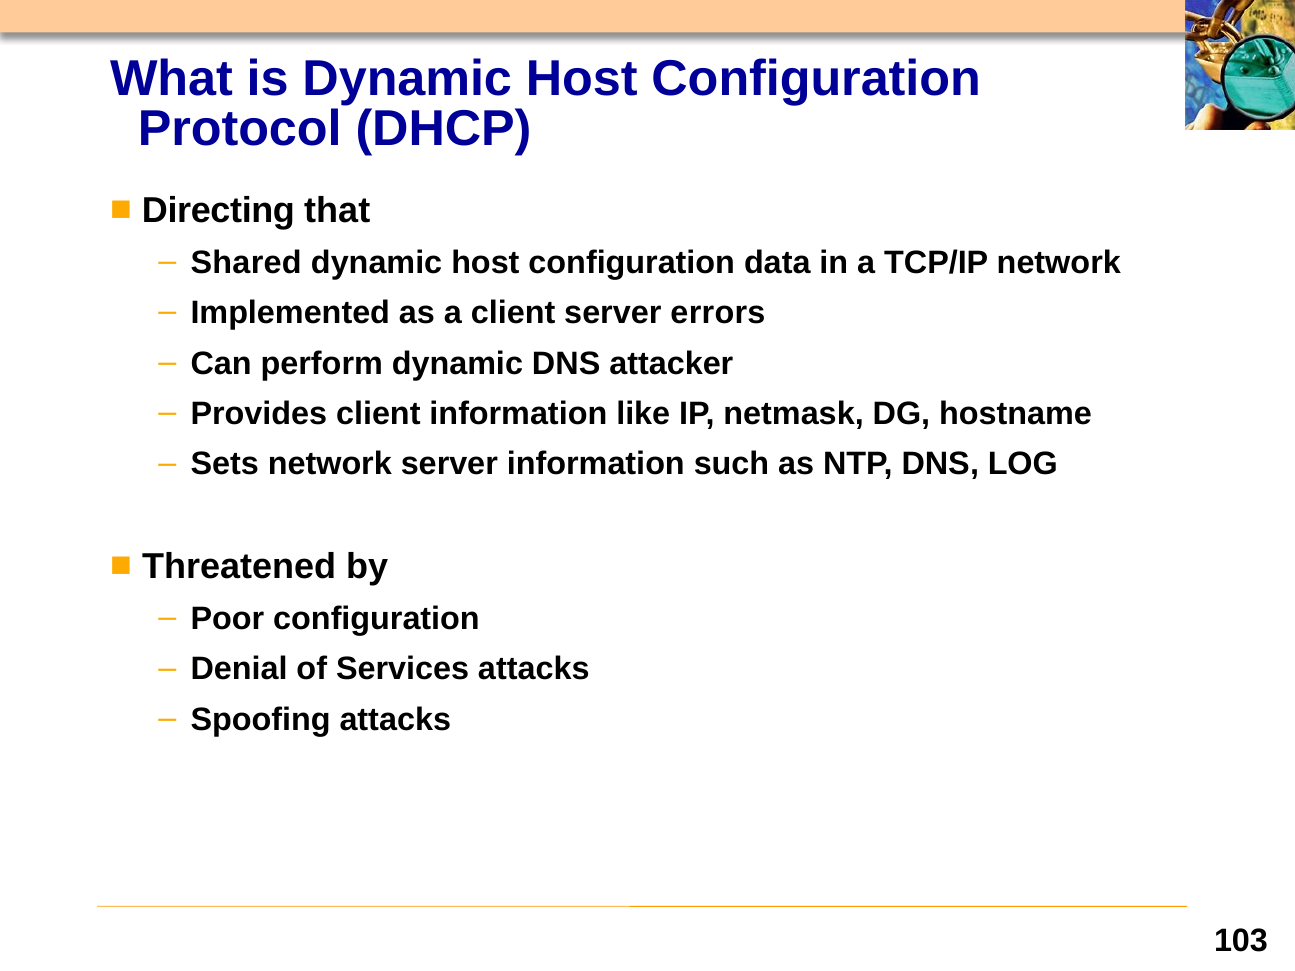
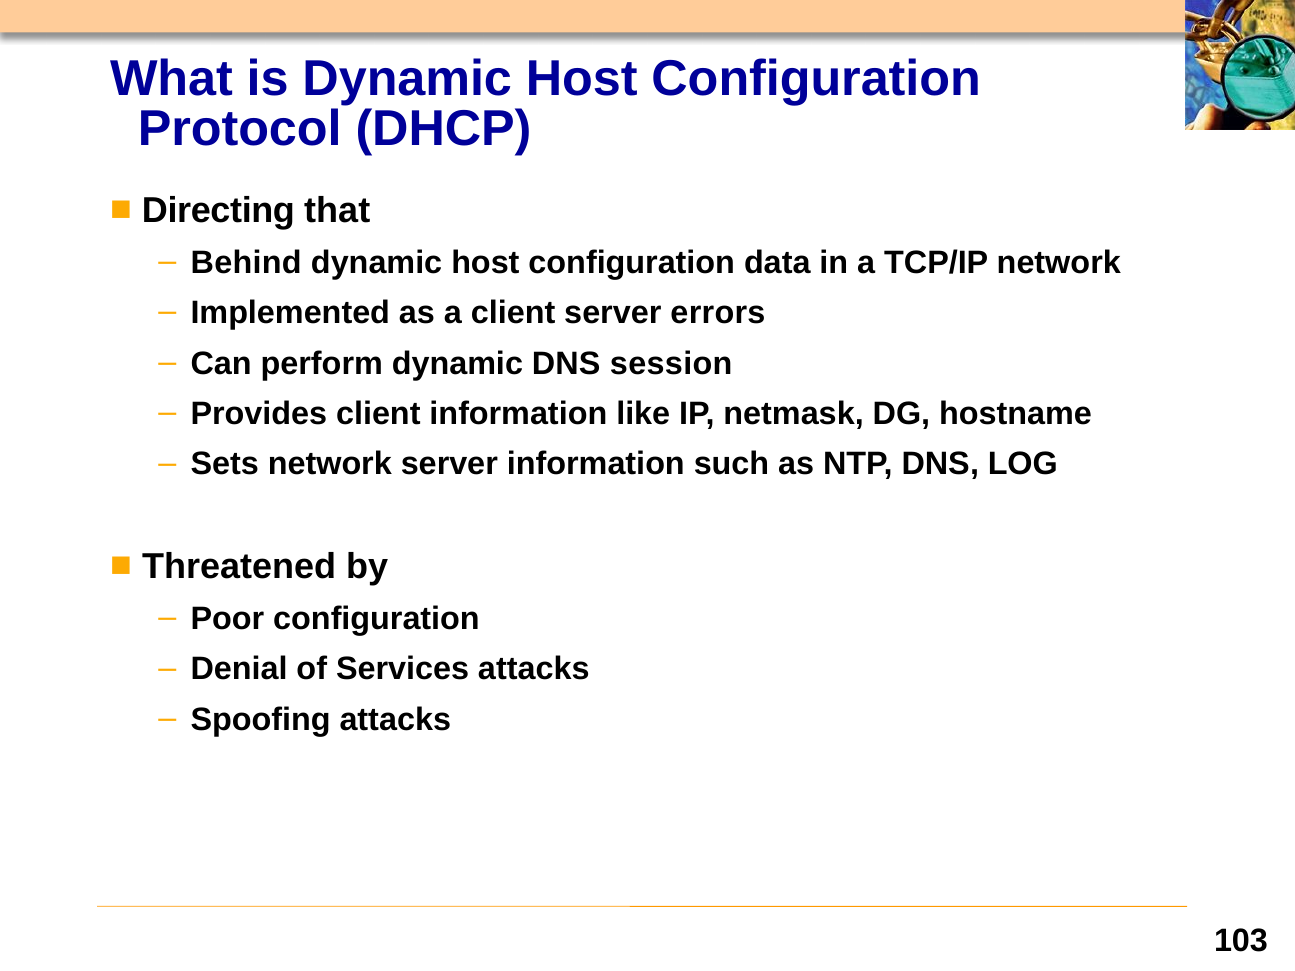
Shared: Shared -> Behind
attacker: attacker -> session
